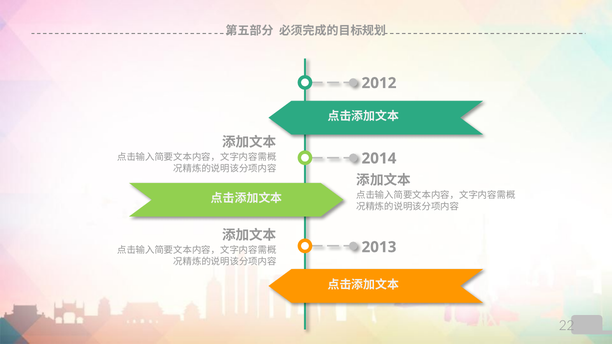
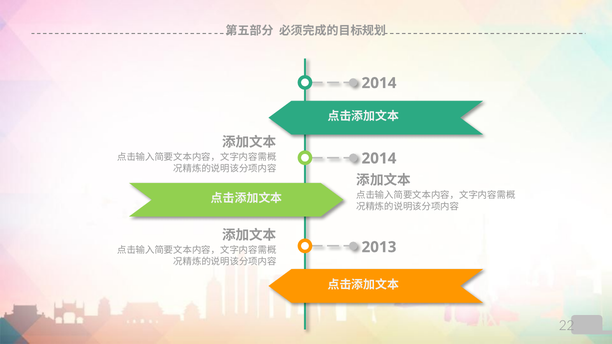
2012 at (379, 83): 2012 -> 2014
